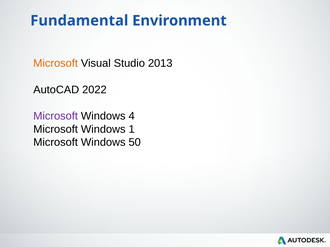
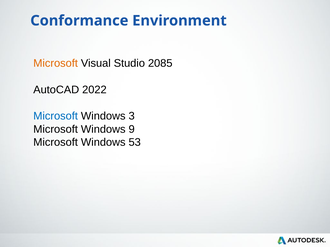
Fundamental: Fundamental -> Conformance
2013: 2013 -> 2085
Microsoft at (56, 116) colour: purple -> blue
4: 4 -> 3
1: 1 -> 9
50: 50 -> 53
